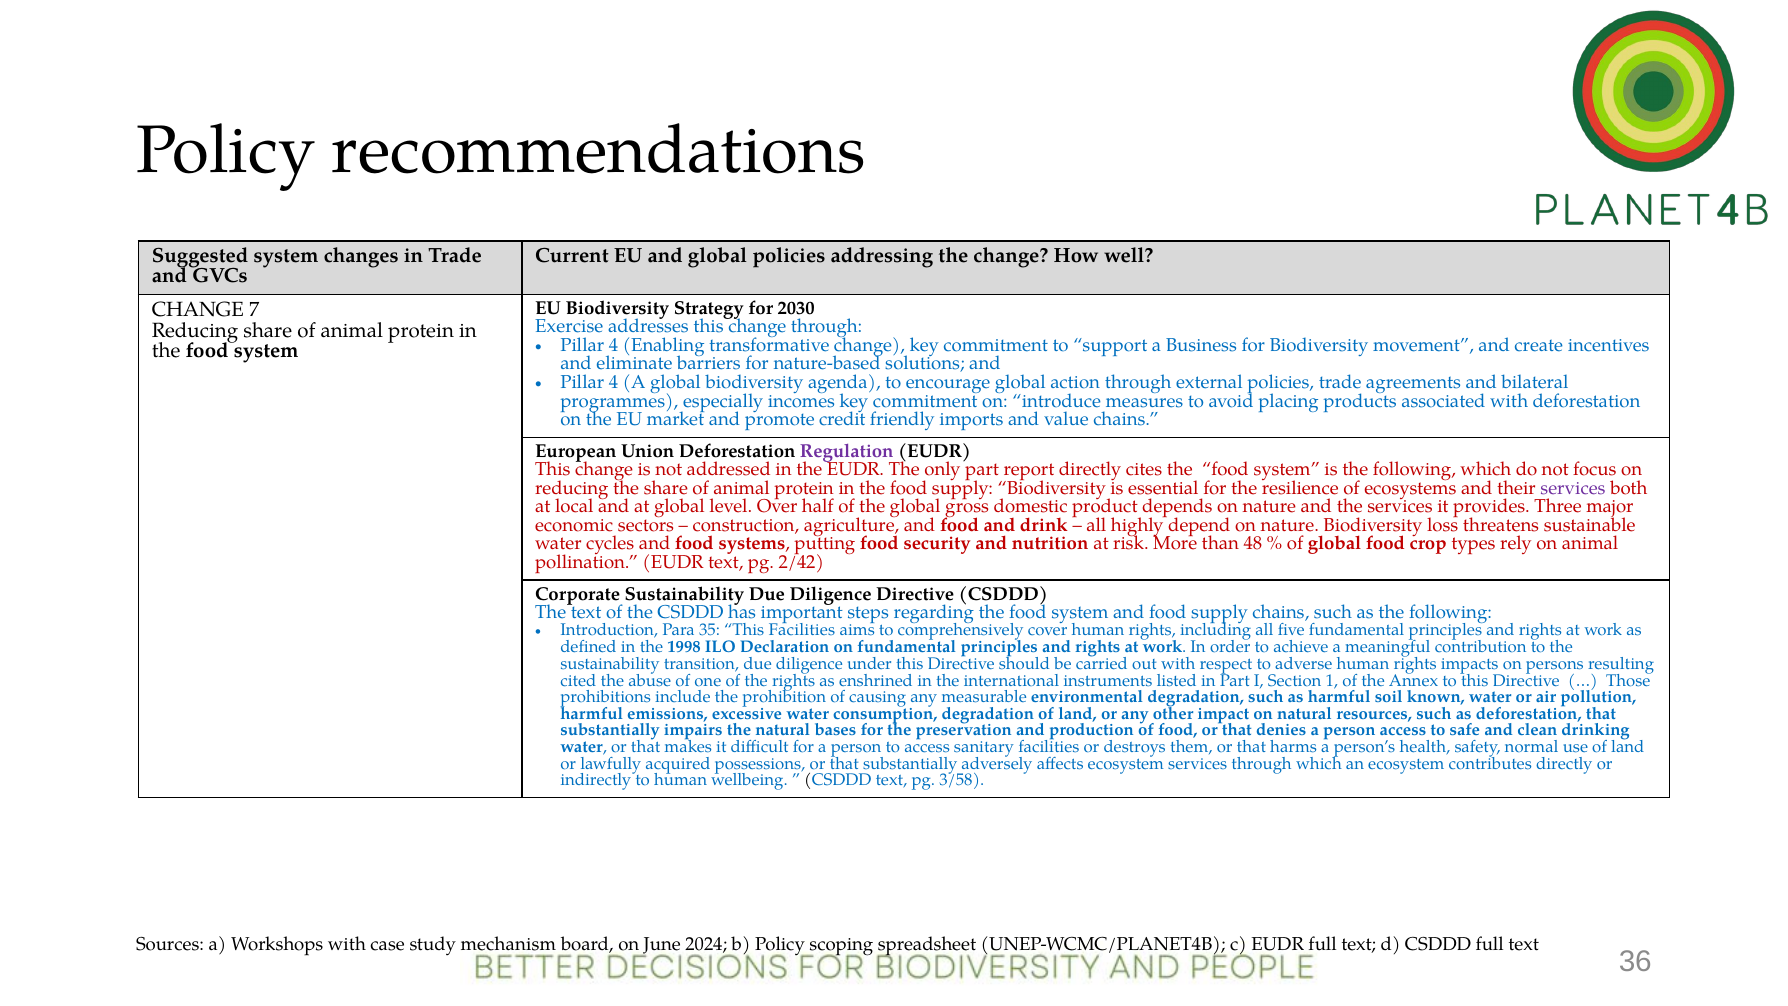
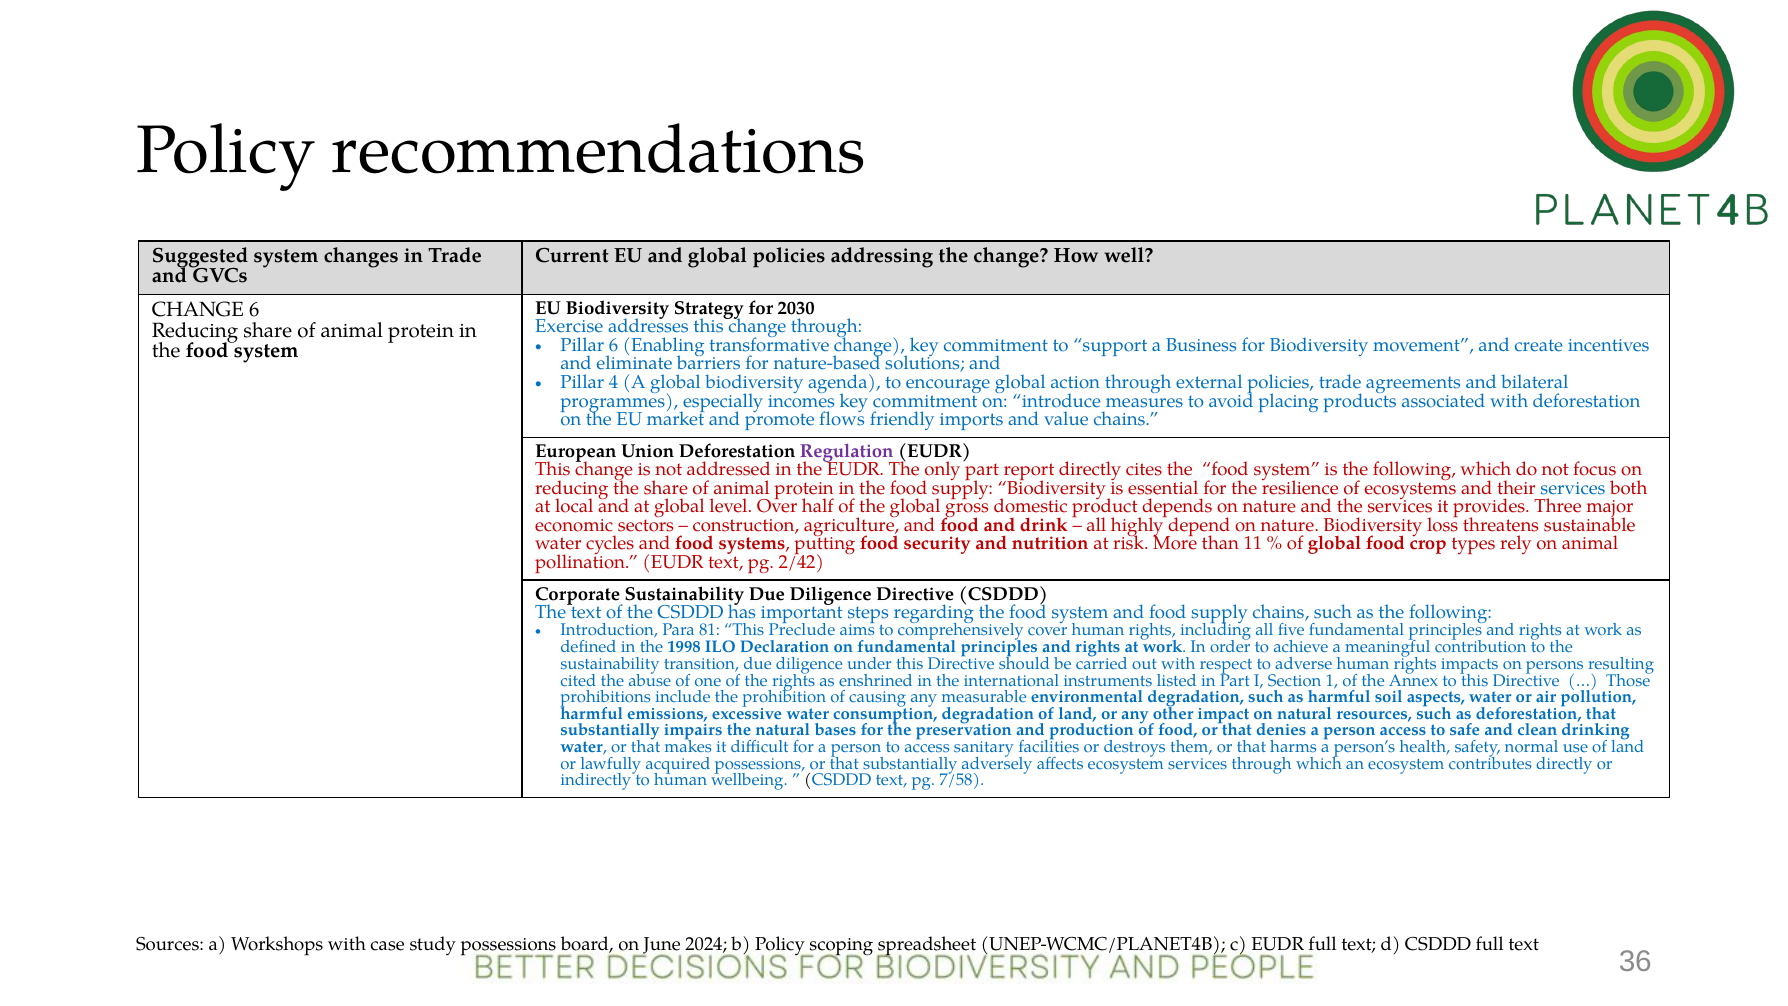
CHANGE 7: 7 -> 6
4 at (613, 345): 4 -> 6
credit: credit -> flows
services at (1573, 488) colour: purple -> blue
48: 48 -> 11
35: 35 -> 81
This Facilities: Facilities -> Preclude
known: known -> aspects
3/58: 3/58 -> 7/58
study mechanism: mechanism -> possessions
